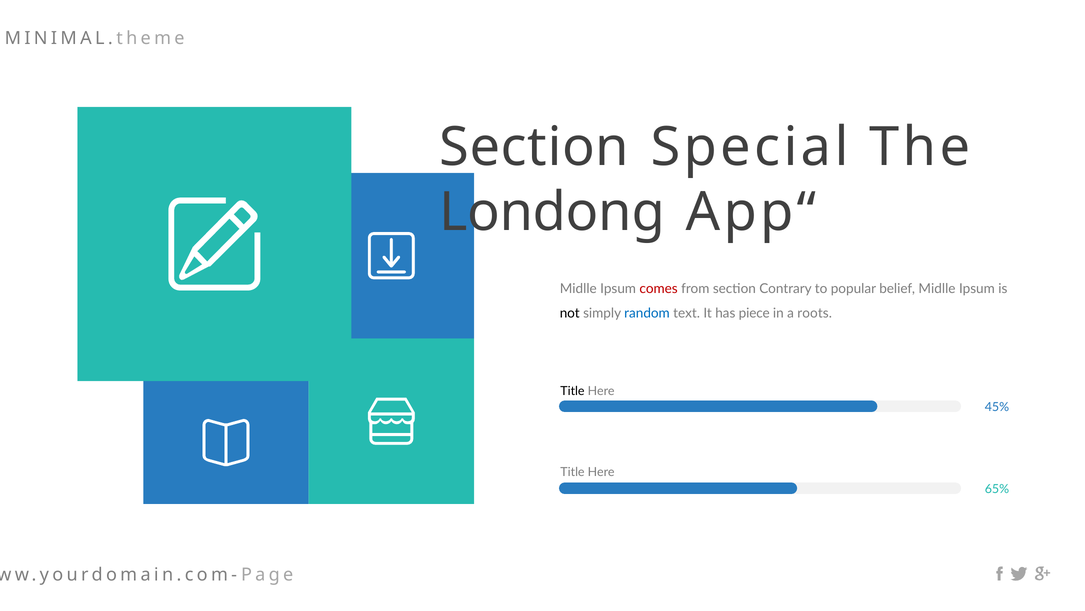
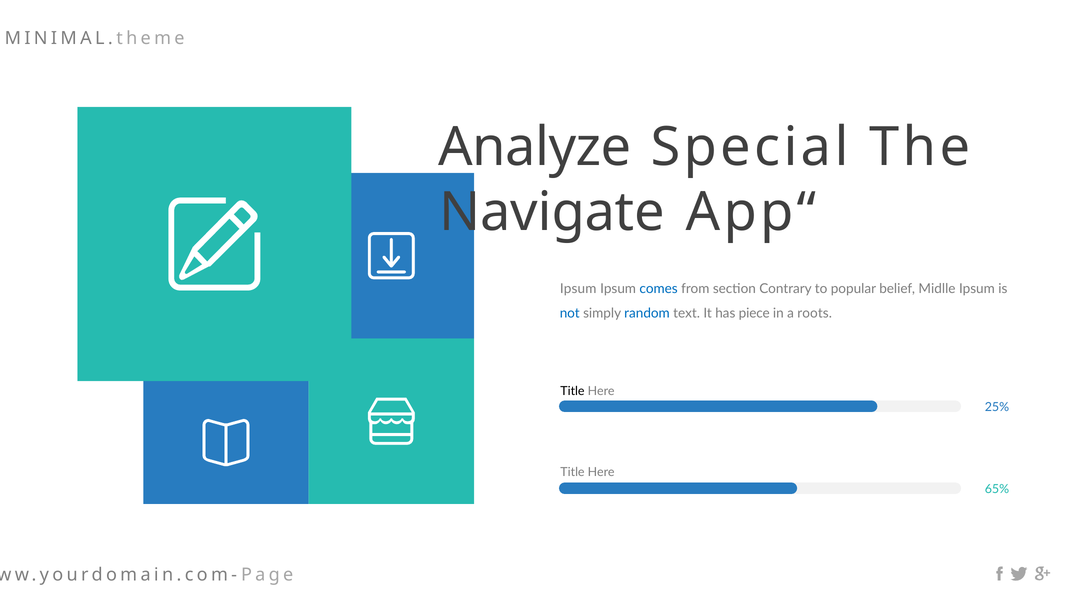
Section at (534, 147): Section -> Analyze
Londong: Londong -> Navigate
Midlle at (578, 289): Midlle -> Ipsum
comes colour: red -> blue
not colour: black -> blue
45%: 45% -> 25%
